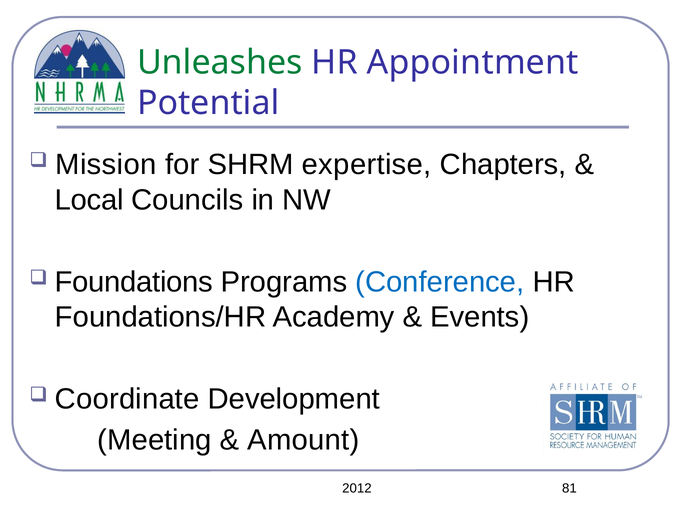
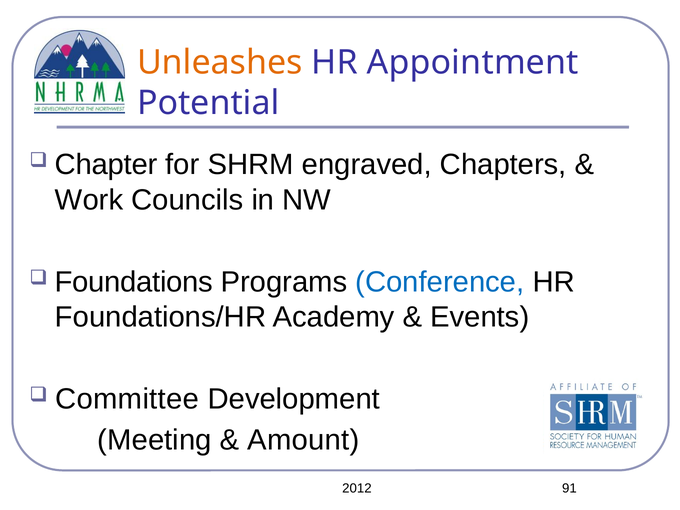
Unleashes colour: green -> orange
Mission: Mission -> Chapter
expertise: expertise -> engraved
Local: Local -> Work
Coordinate: Coordinate -> Committee
81: 81 -> 91
